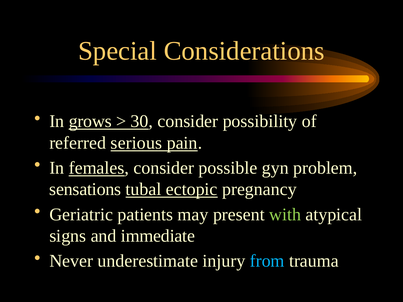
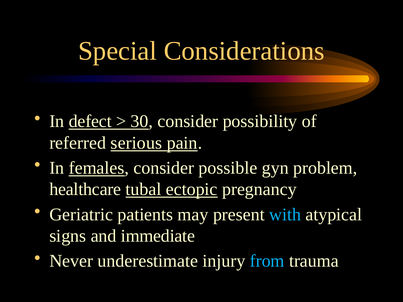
grows: grows -> defect
sensations: sensations -> healthcare
with colour: light green -> light blue
